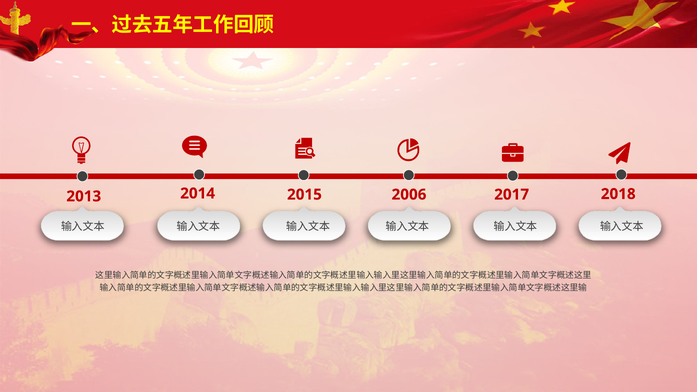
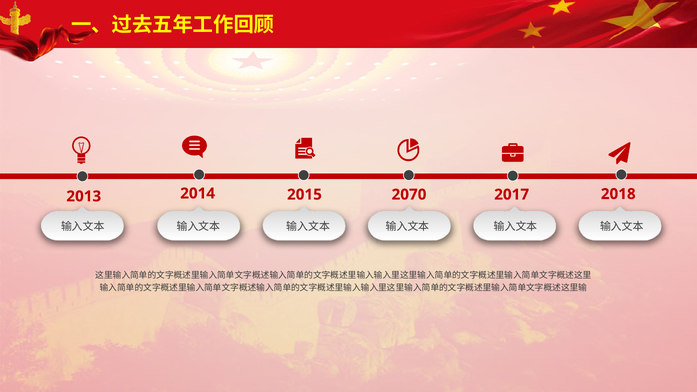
2006: 2006 -> 2070
